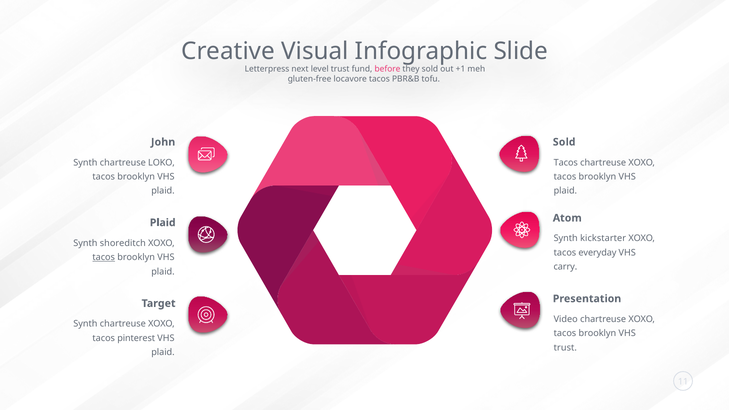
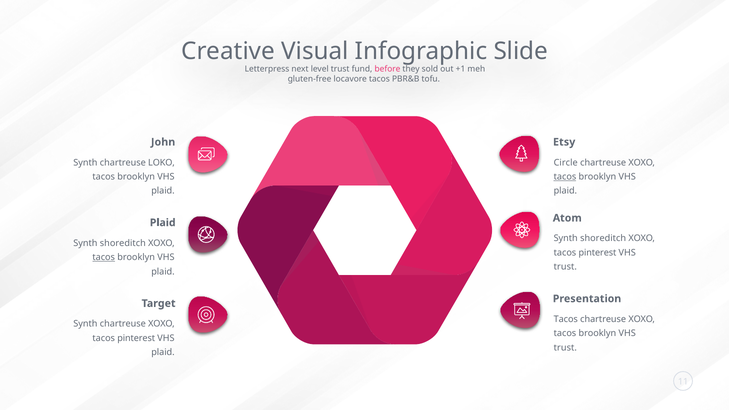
Sold at (564, 142): Sold -> Etsy
Tacos at (566, 163): Tacos -> Circle
tacos at (565, 177) underline: none -> present
kickstarter at (603, 239): kickstarter -> shoreditch
everyday at (597, 253): everyday -> pinterest
carry at (565, 267): carry -> trust
Video at (566, 319): Video -> Tacos
